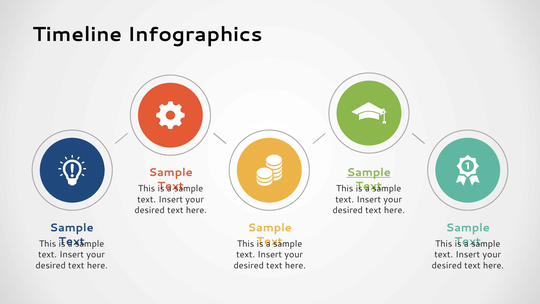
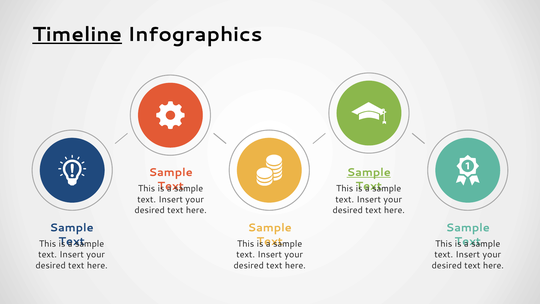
Timeline underline: none -> present
